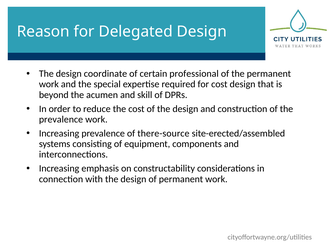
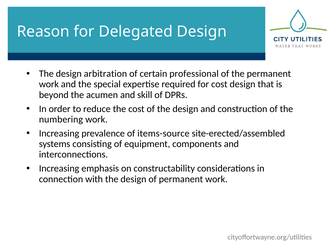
coordinate: coordinate -> arbitration
prevalence at (61, 119): prevalence -> numbering
there-source: there-source -> items-source
